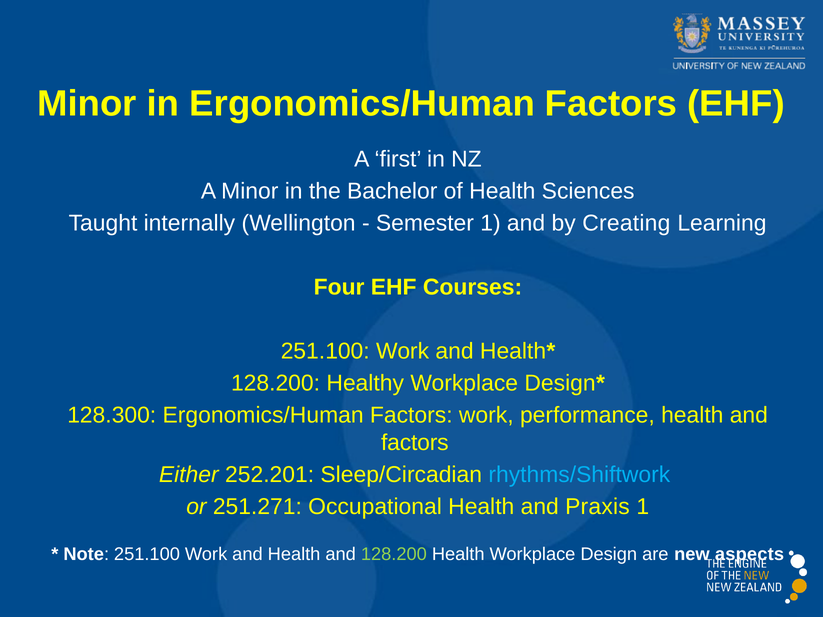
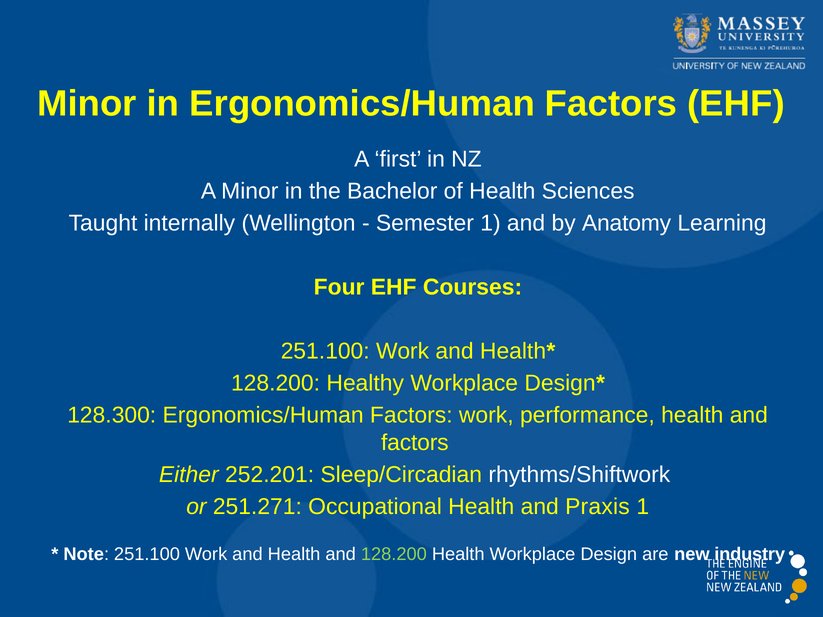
Creating: Creating -> Anatomy
rhythms/Shiftwork colour: light blue -> white
aspects: aspects -> industry
